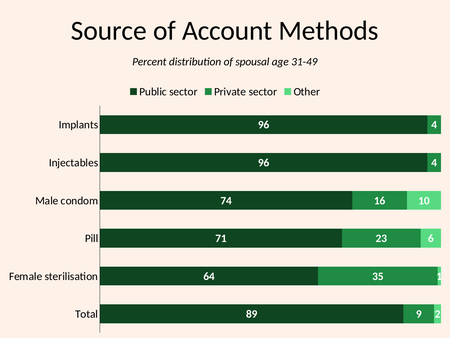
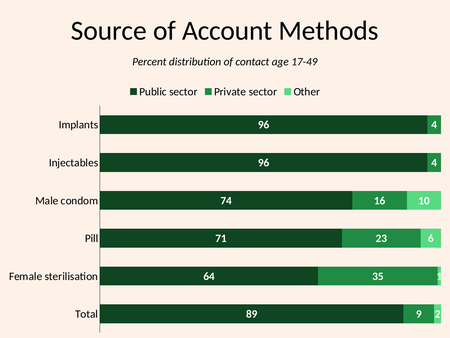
spousal: spousal -> contact
31-49: 31-49 -> 17-49
